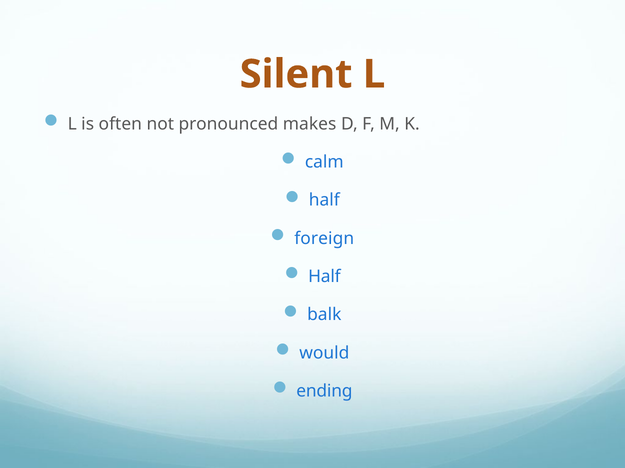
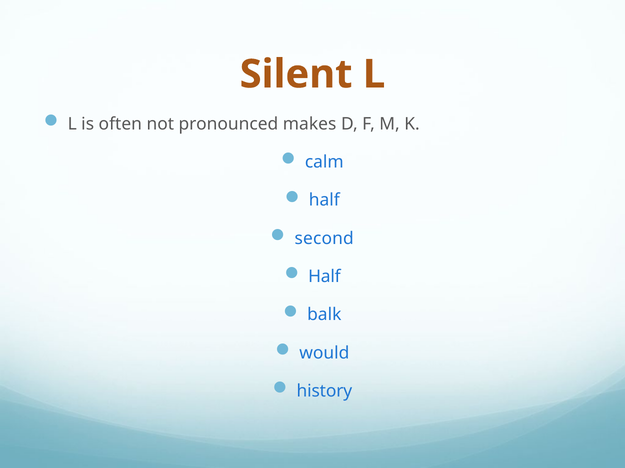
foreign: foreign -> second
ending: ending -> history
